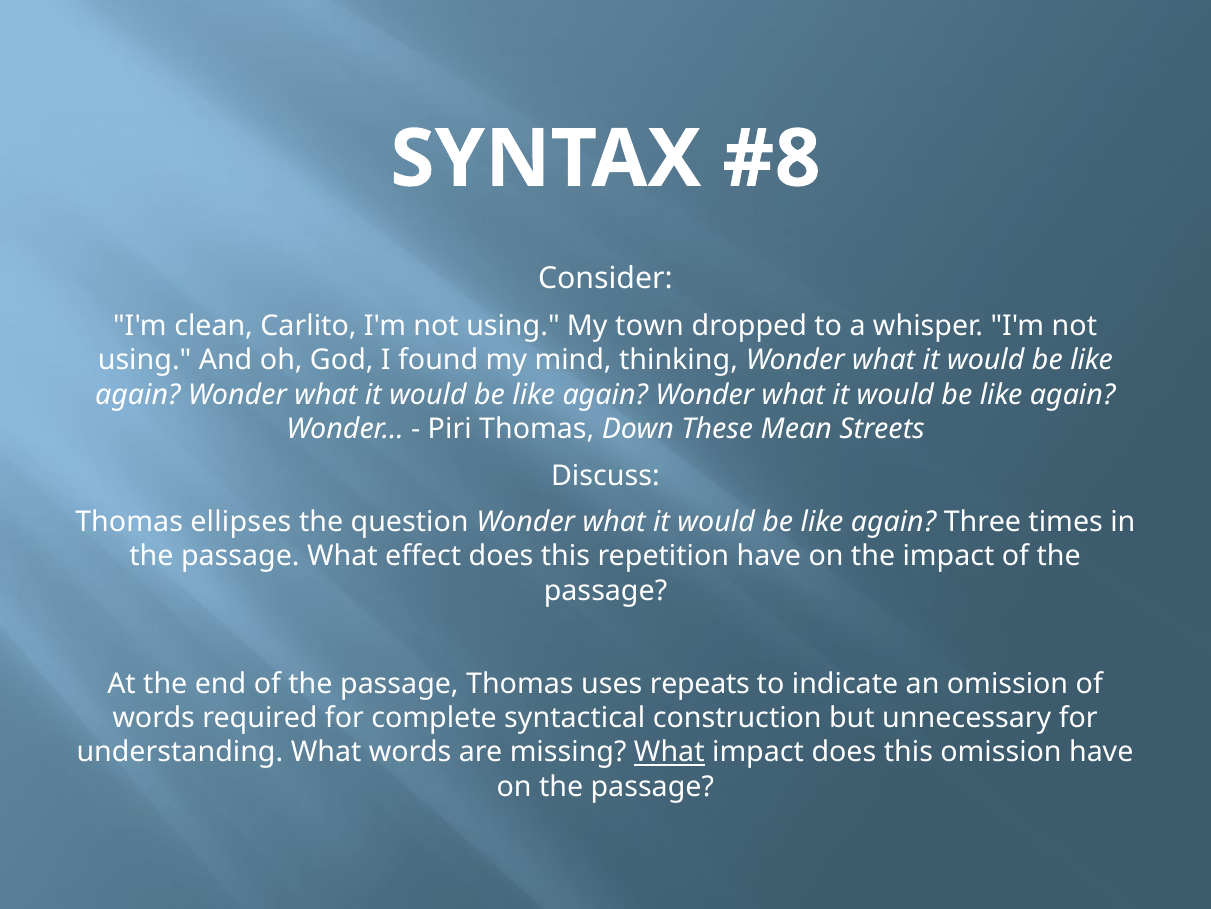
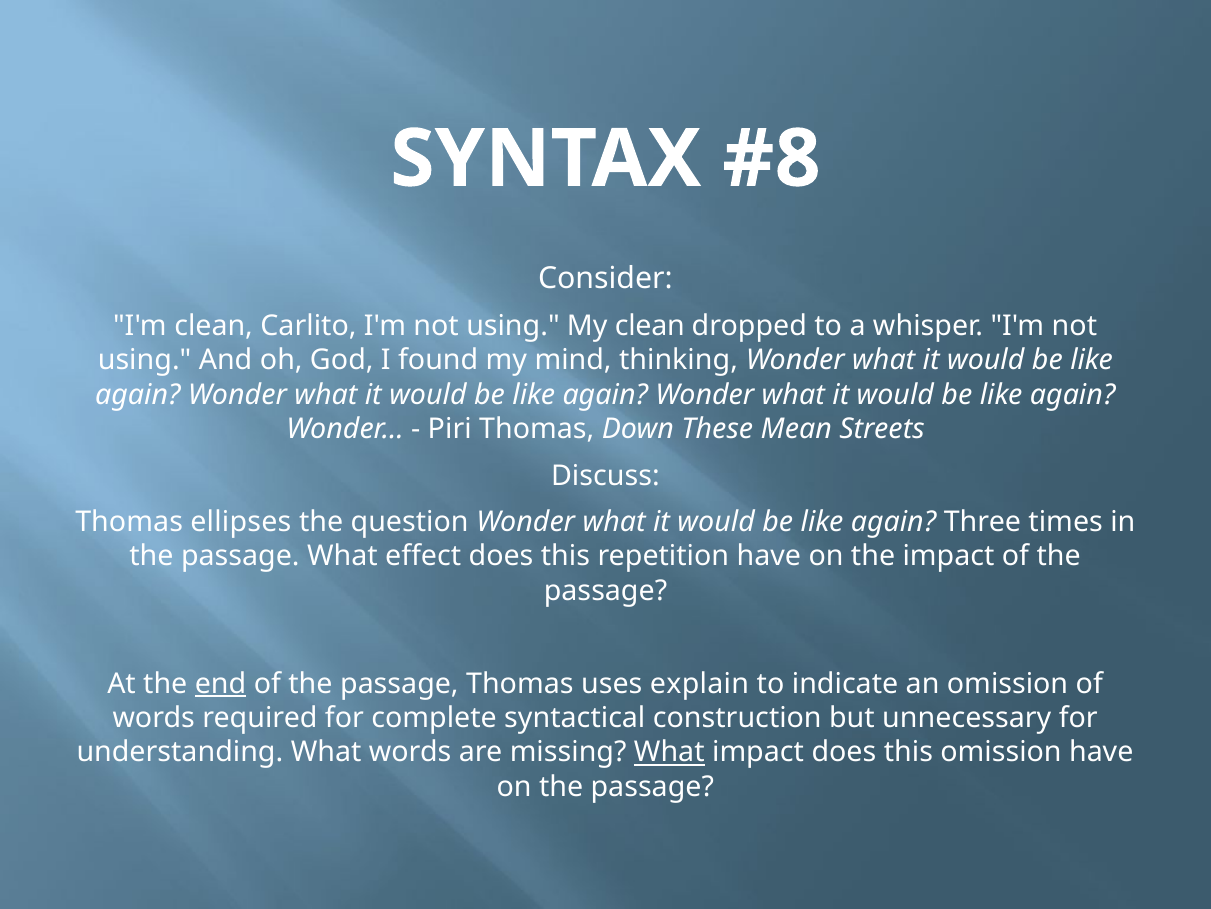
My town: town -> clean
end underline: none -> present
repeats: repeats -> explain
